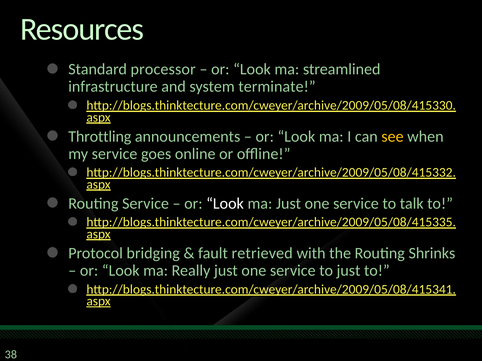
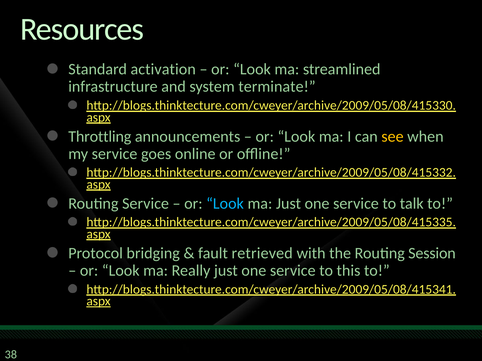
processor: processor -> activation
Look at (225, 204) colour: white -> light blue
Shrinks: Shrinks -> Session
to just: just -> this
